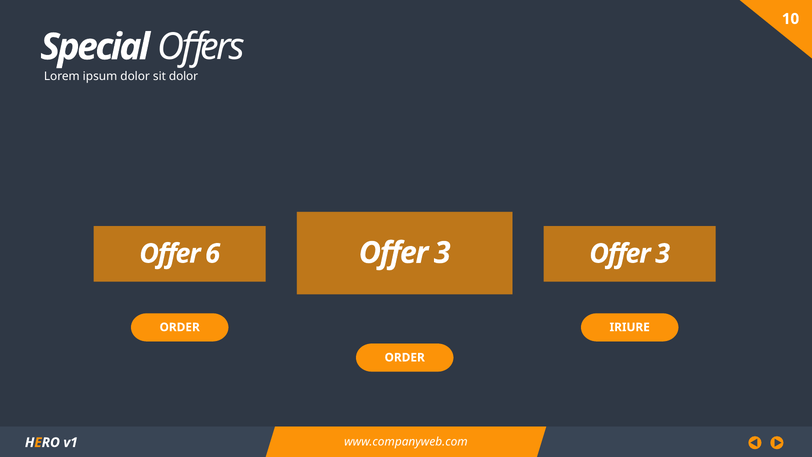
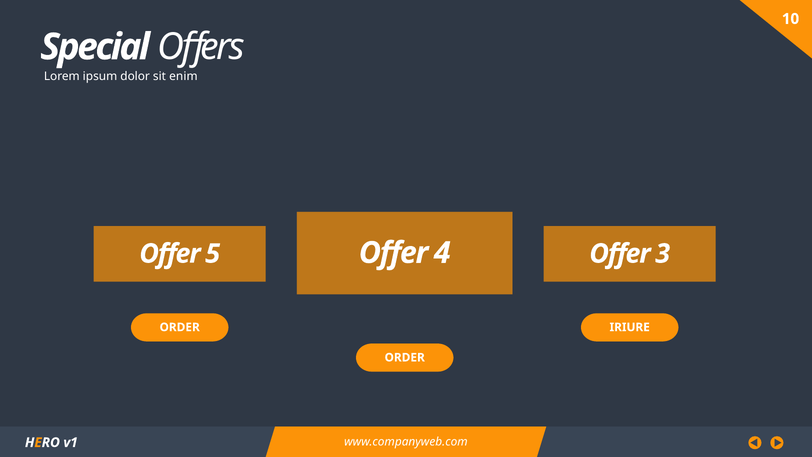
sit dolor: dolor -> enim
3 at (442, 253): 3 -> 4
6: 6 -> 5
